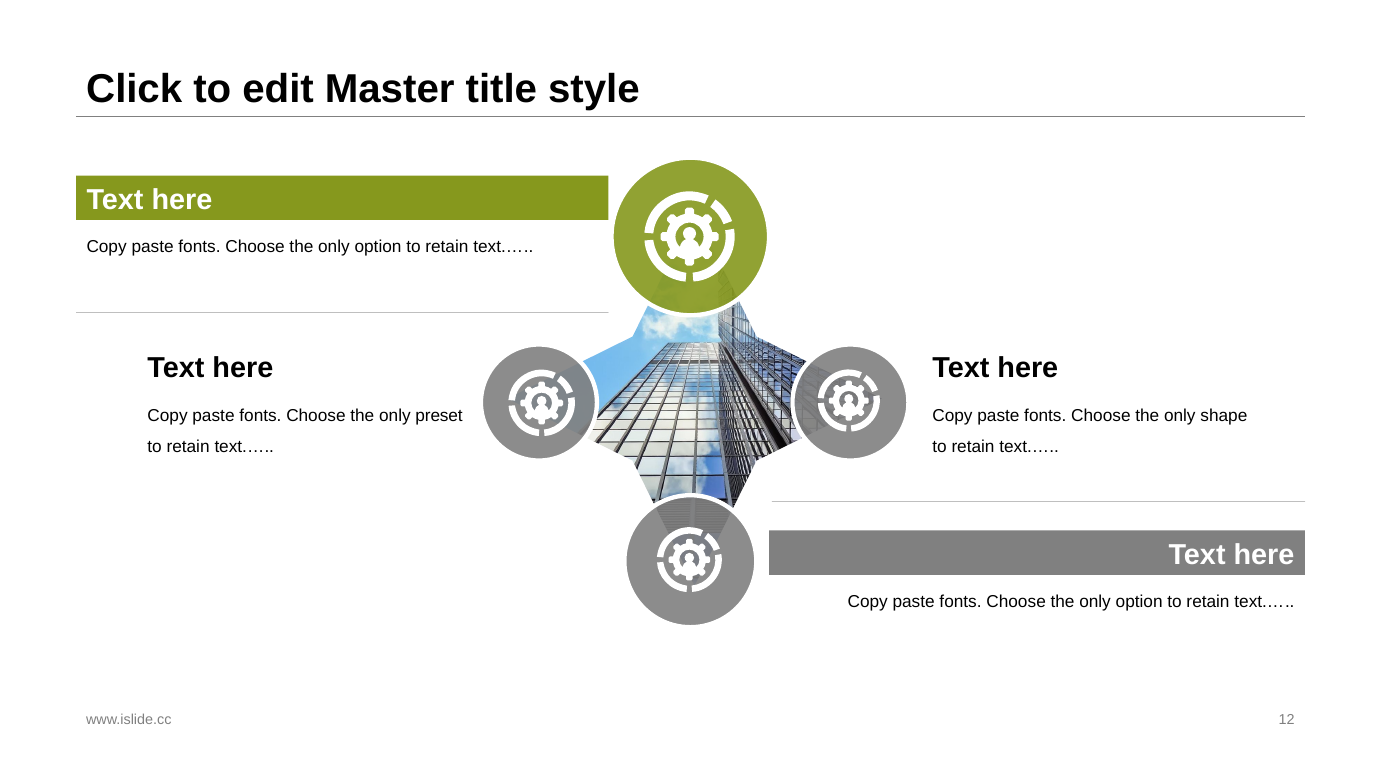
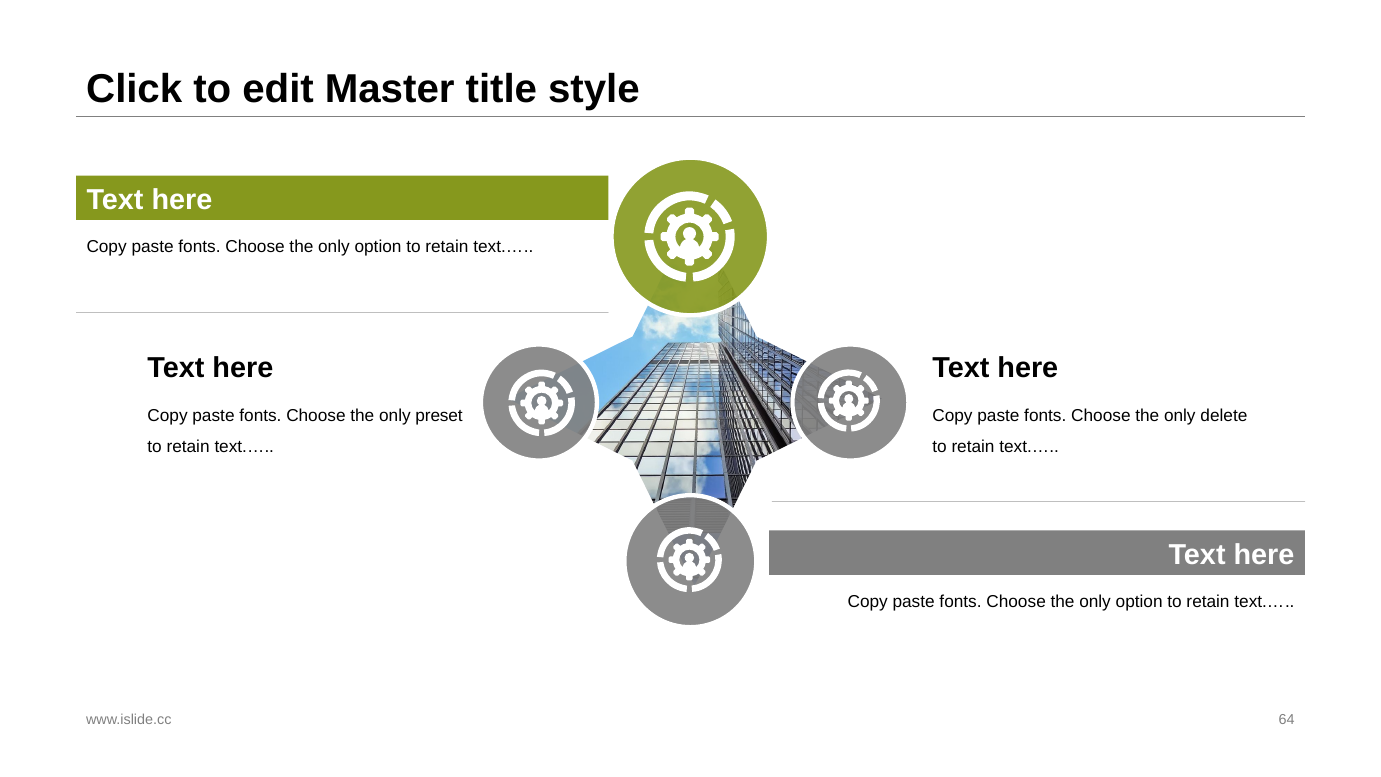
shape: shape -> delete
12: 12 -> 64
